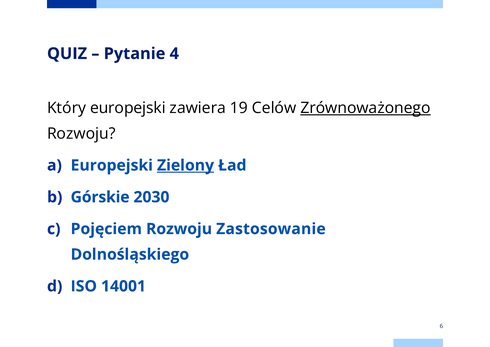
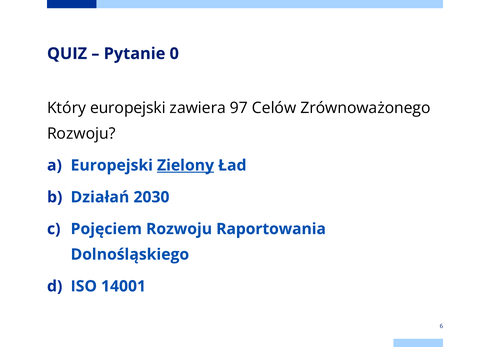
4: 4 -> 0
19: 19 -> 97
Zrównoważonego underline: present -> none
Górskie: Górskie -> Działań
Zastosowanie: Zastosowanie -> Raportowania
